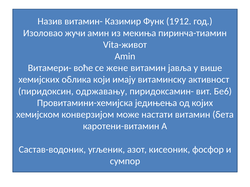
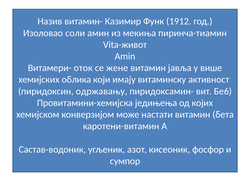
жучи: жучи -> соли
воће: воће -> оток
